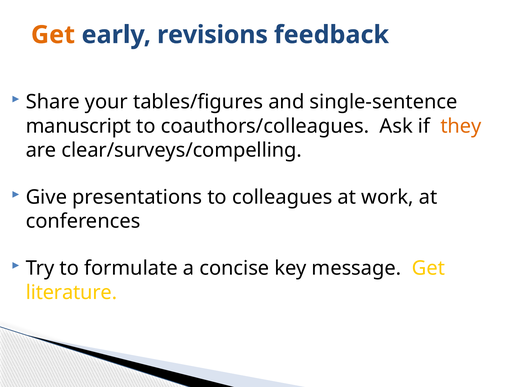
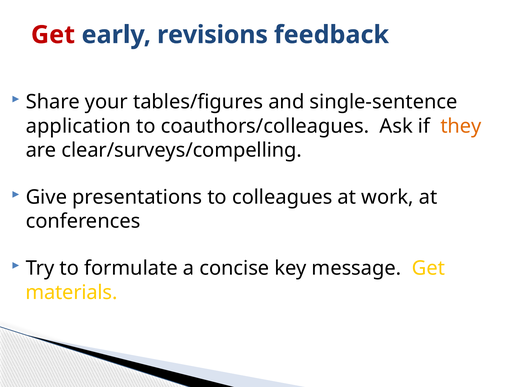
Get at (53, 35) colour: orange -> red
manuscript: manuscript -> application
literature: literature -> materials
